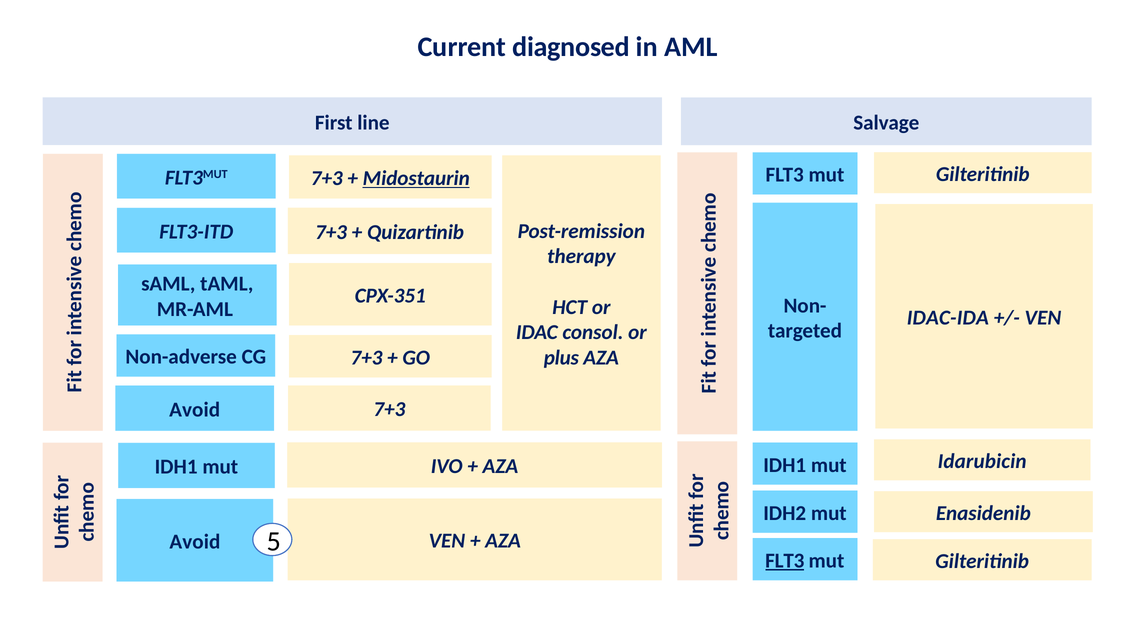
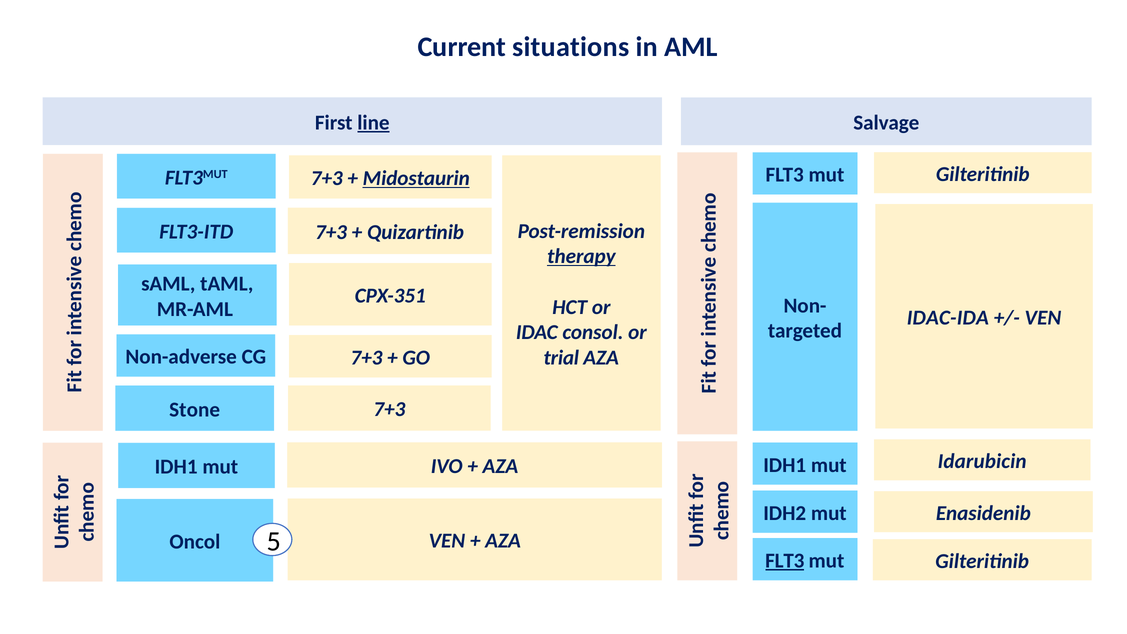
diagnosed: diagnosed -> situations
line underline: none -> present
therapy underline: none -> present
plus: plus -> trial
Avoid at (195, 410): Avoid -> Stone
Avoid at (195, 542): Avoid -> Oncol
